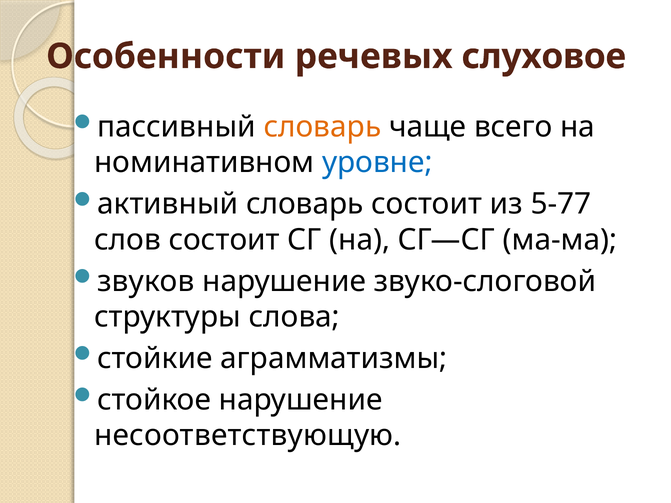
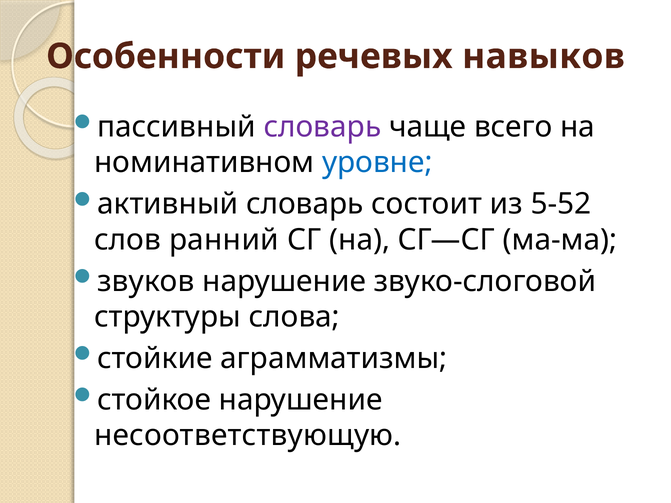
слуховое: слуховое -> навыков
словарь at (322, 127) colour: orange -> purple
5-77: 5-77 -> 5-52
слов состоит: состоит -> ранний
